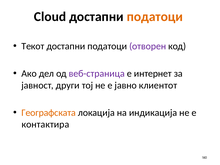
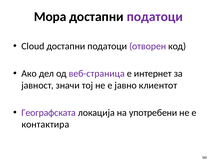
Cloud: Cloud -> Мора
податоци at (155, 17) colour: orange -> purple
Текот: Текот -> Cloud
други: други -> значи
Географската colour: orange -> purple
индикација: индикација -> употребени
